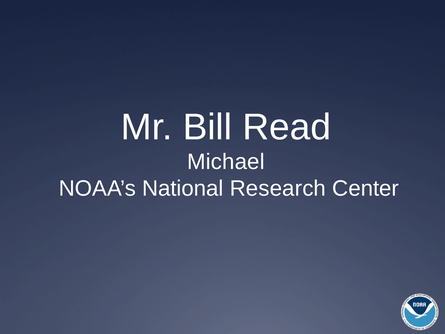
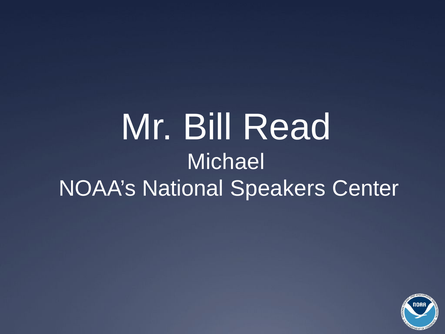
Research: Research -> Speakers
